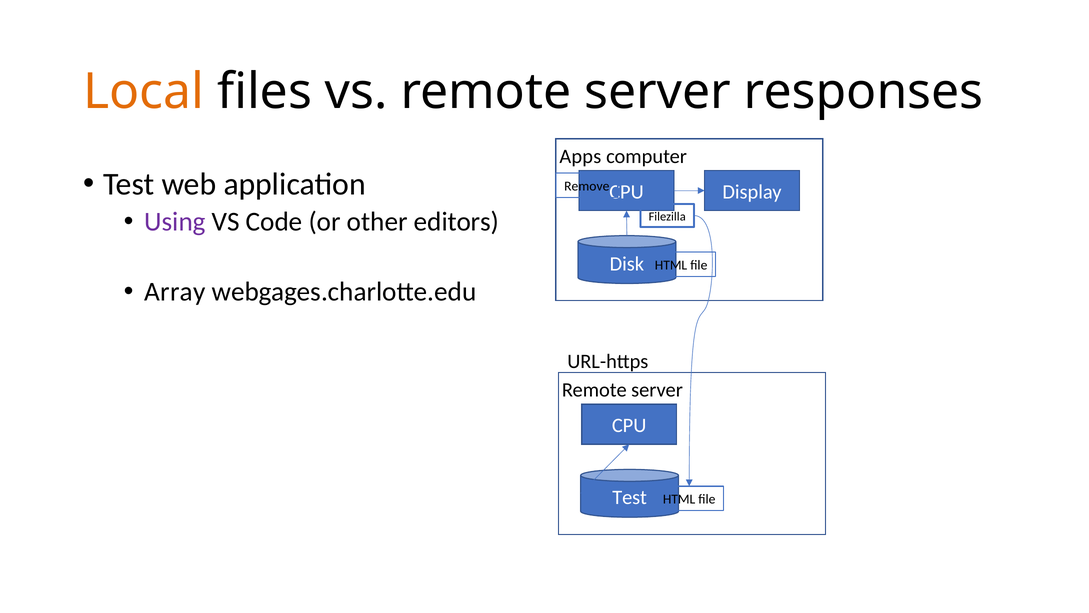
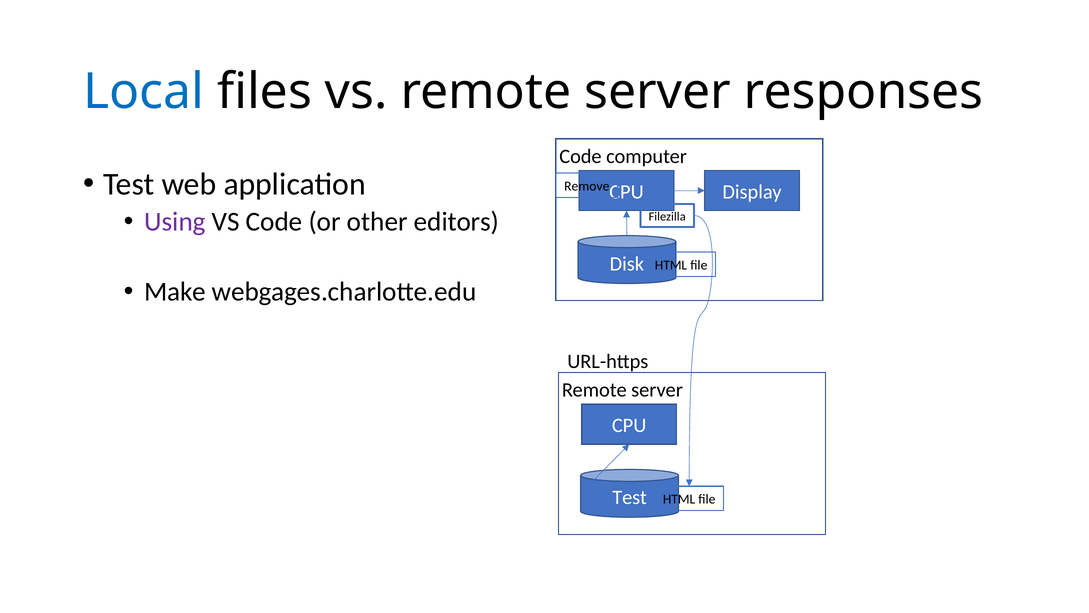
Local colour: orange -> blue
Apps at (580, 156): Apps -> Code
Array: Array -> Make
